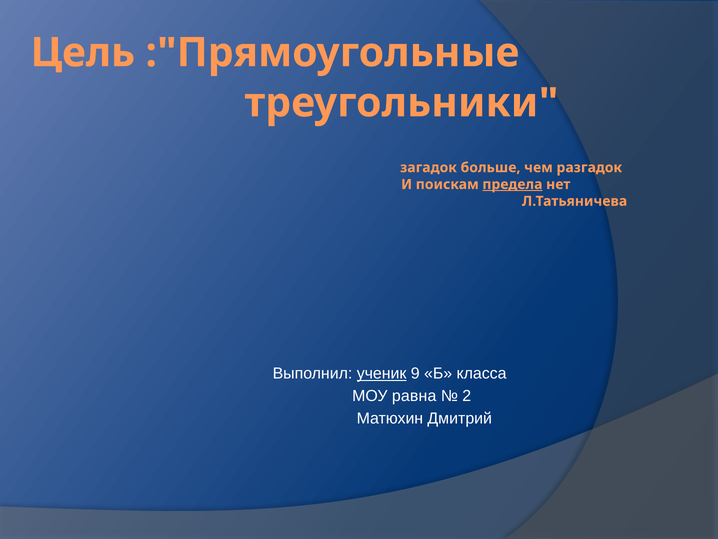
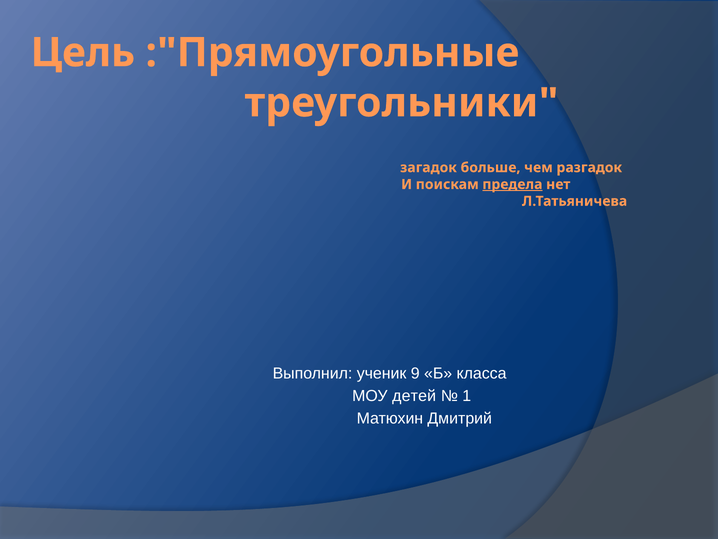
ученик underline: present -> none
равна: равна -> детей
2: 2 -> 1
